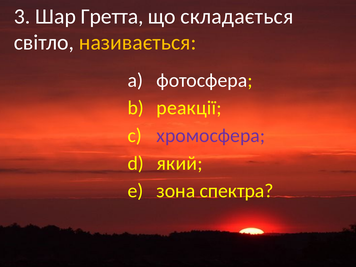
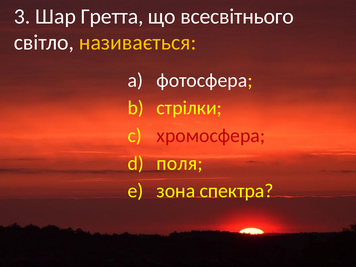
складається: складається -> всесвітнього
реакції: реакції -> стрілки
хромосфера colour: purple -> red
який: який -> поля
